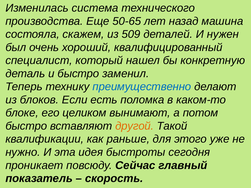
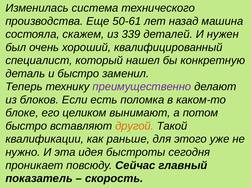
50-65: 50-65 -> 50-61
509: 509 -> 339
преимущественно colour: blue -> purple
